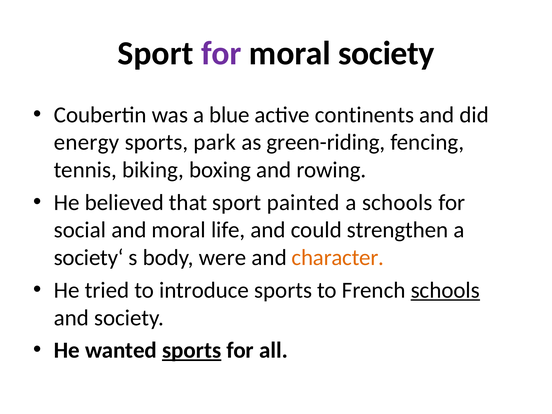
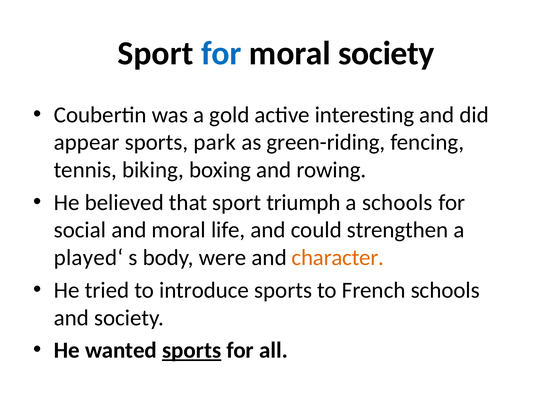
for at (221, 53) colour: purple -> blue
blue: blue -> gold
continents: continents -> interesting
energy: energy -> appear
painted: painted -> triumph
society‘: society‘ -> played‘
schools at (445, 290) underline: present -> none
